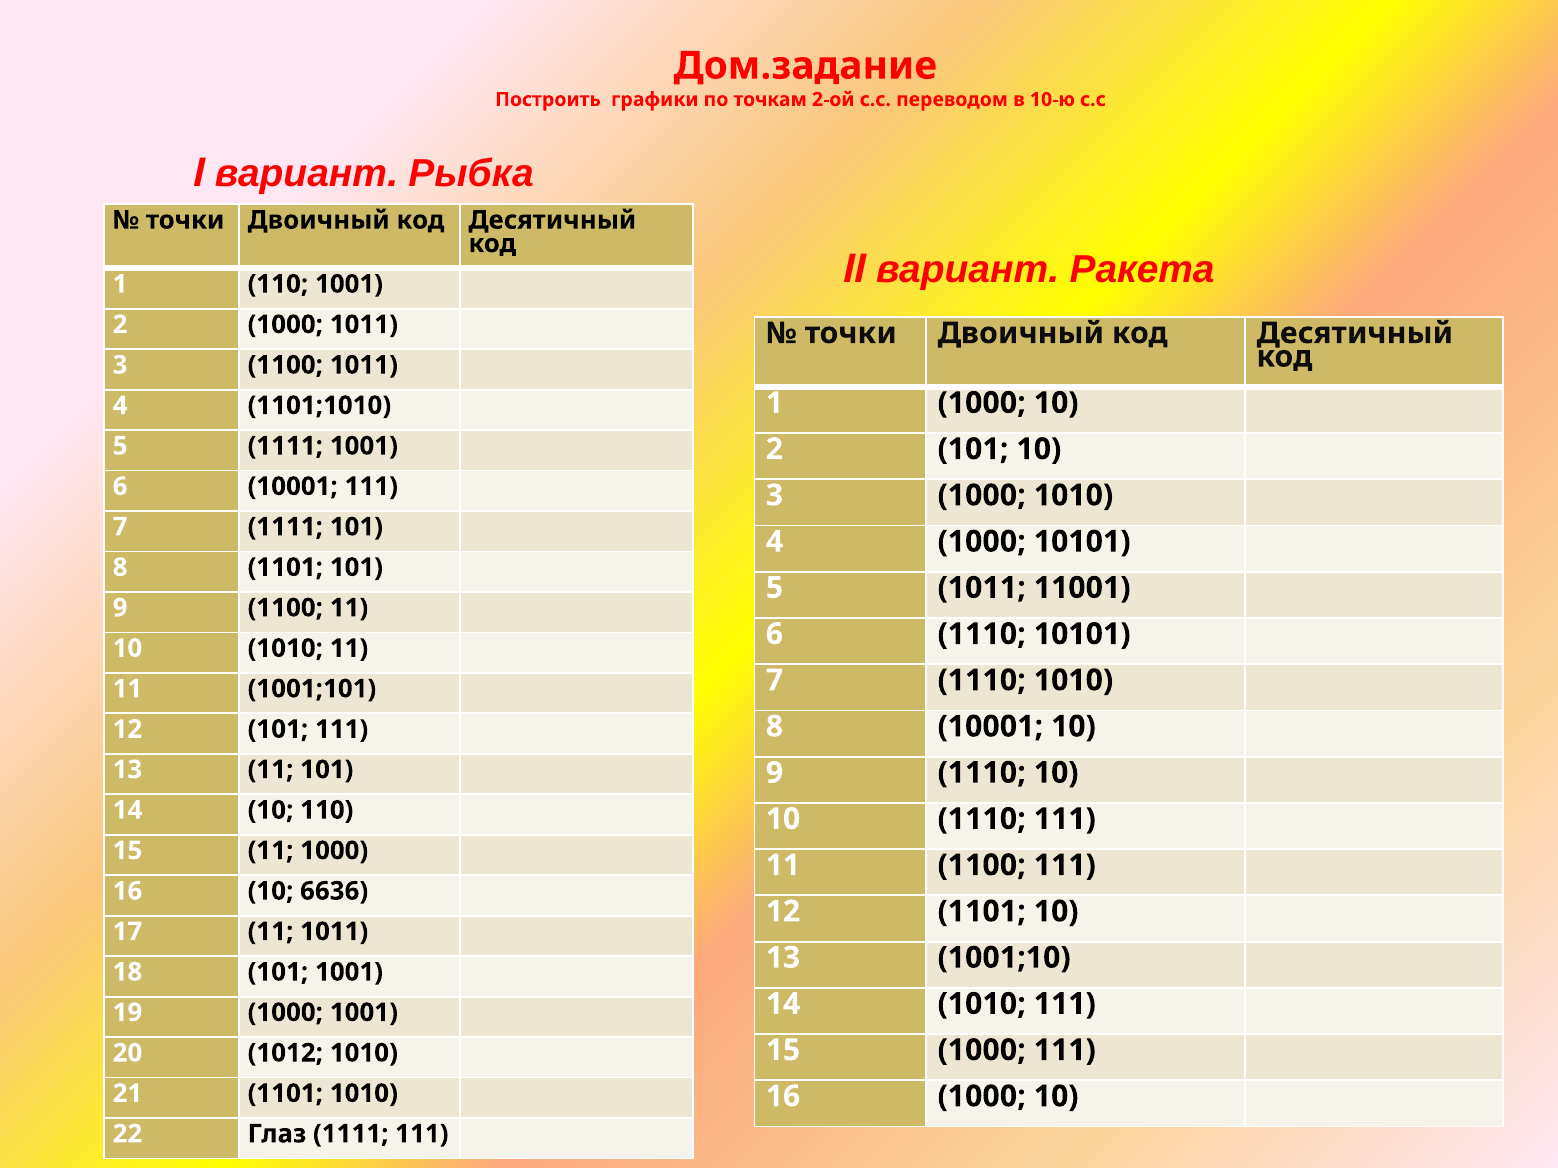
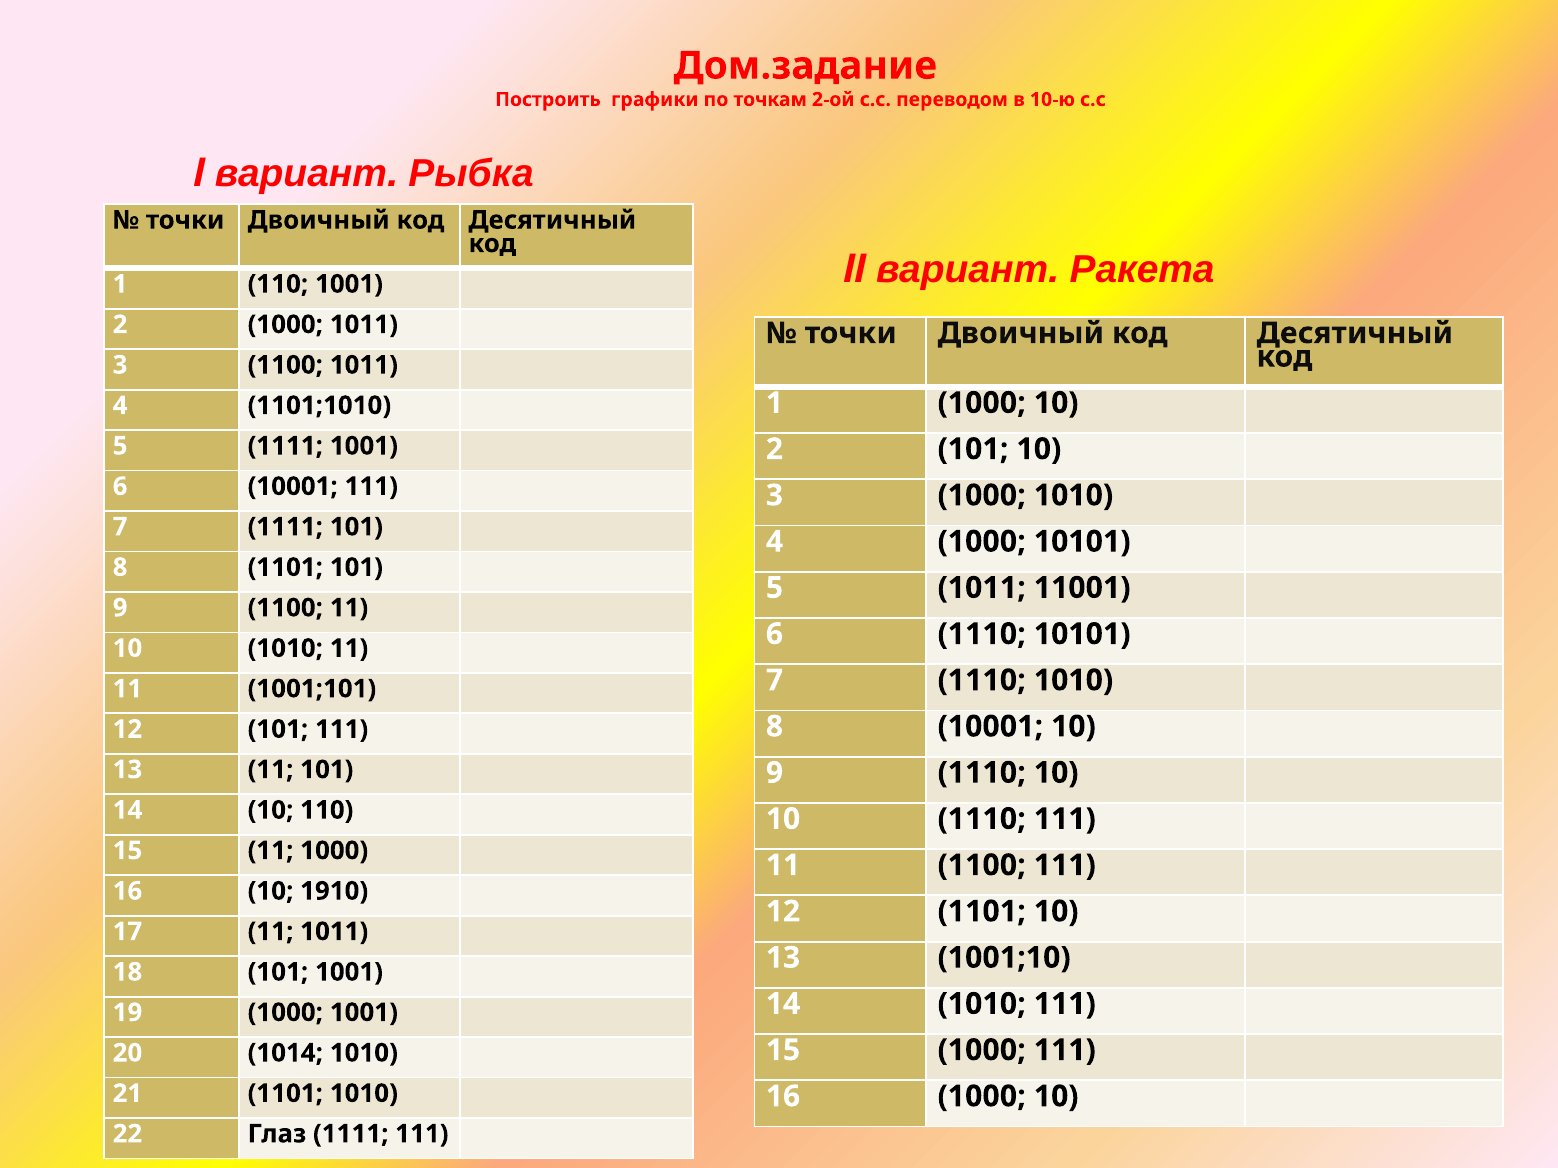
6636: 6636 -> 1910
1012: 1012 -> 1014
